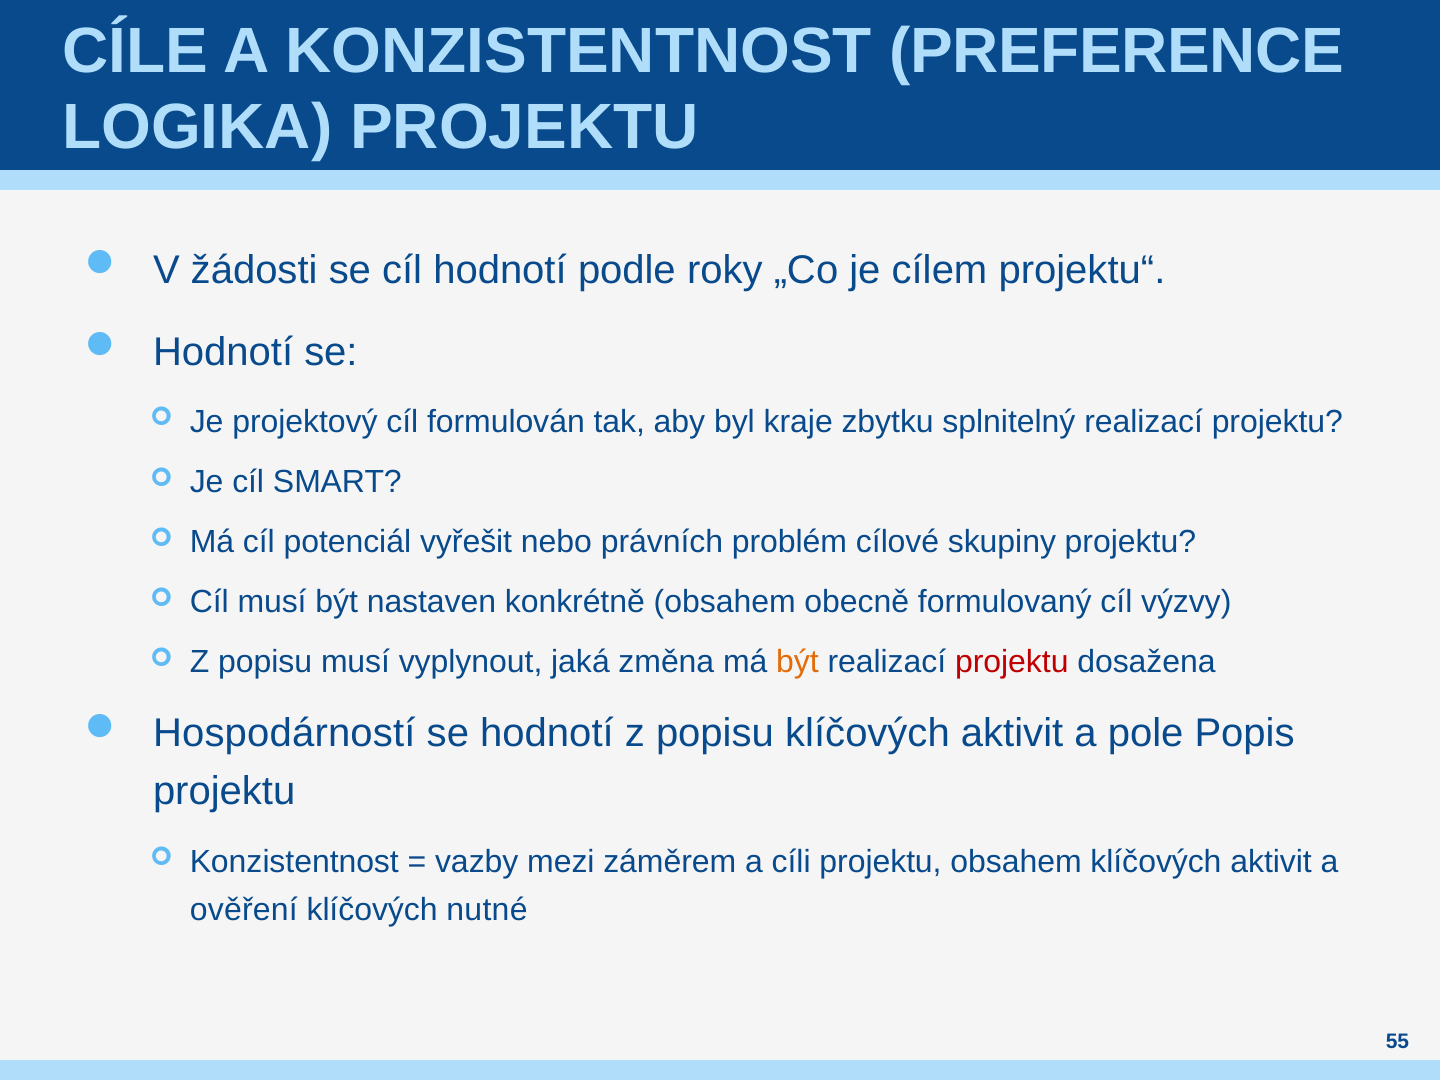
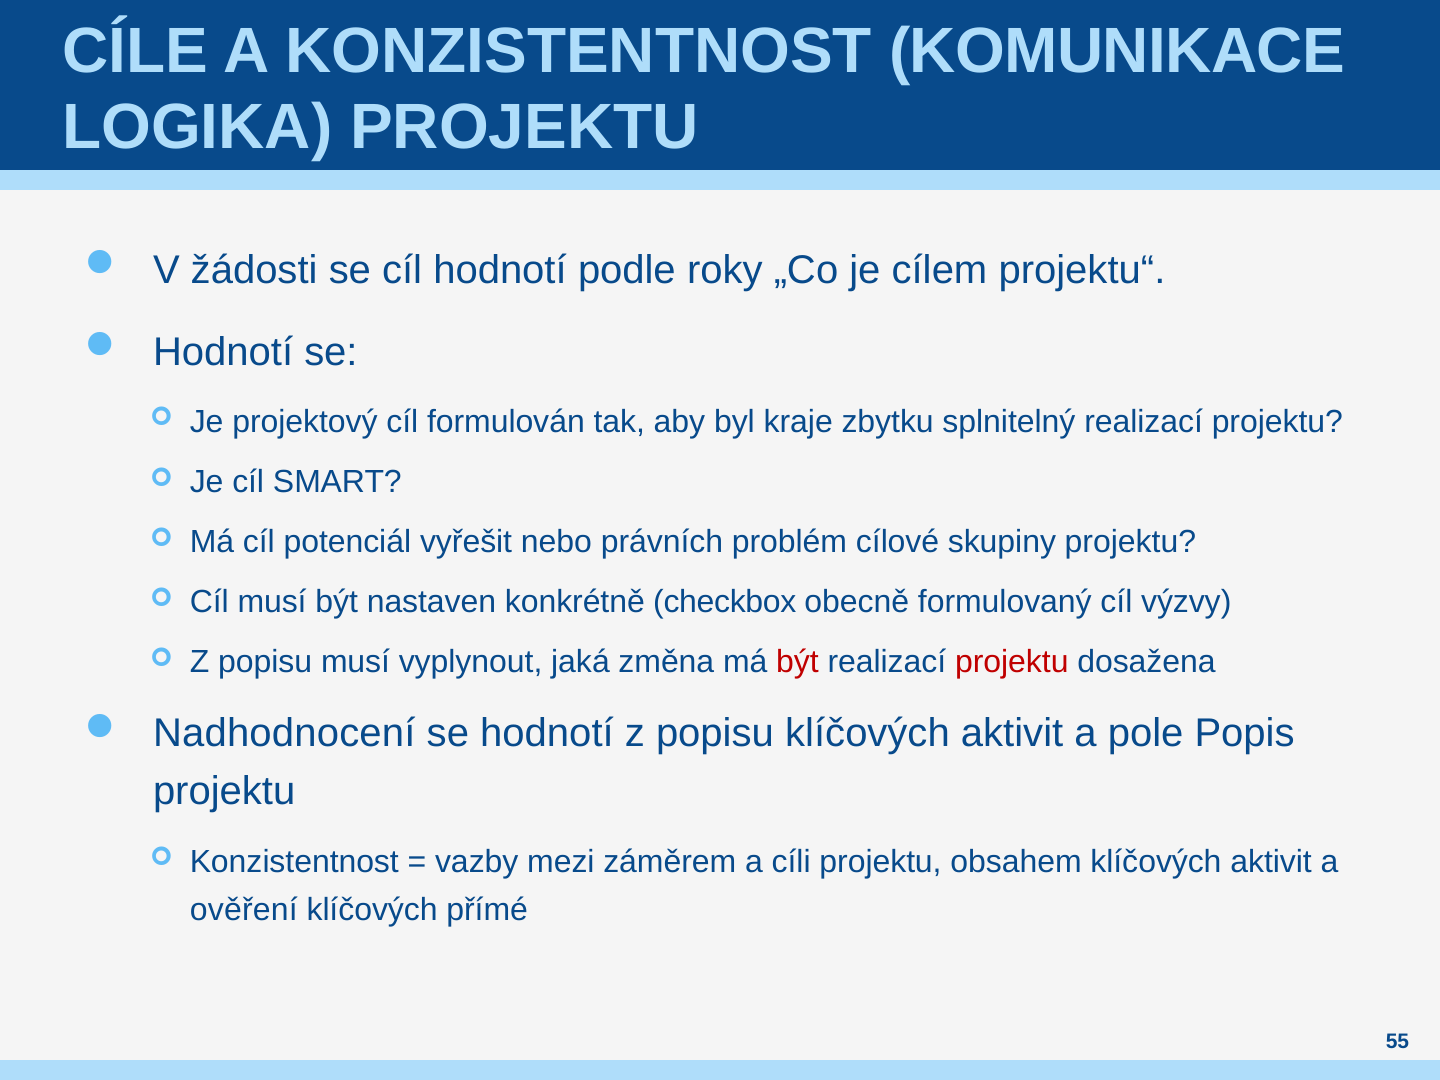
PREFERENCE: PREFERENCE -> KOMUNIKACE
konkrétně obsahem: obsahem -> checkbox
být at (797, 662) colour: orange -> red
Hospodárností: Hospodárností -> Nadhodnocení
nutné: nutné -> přímé
